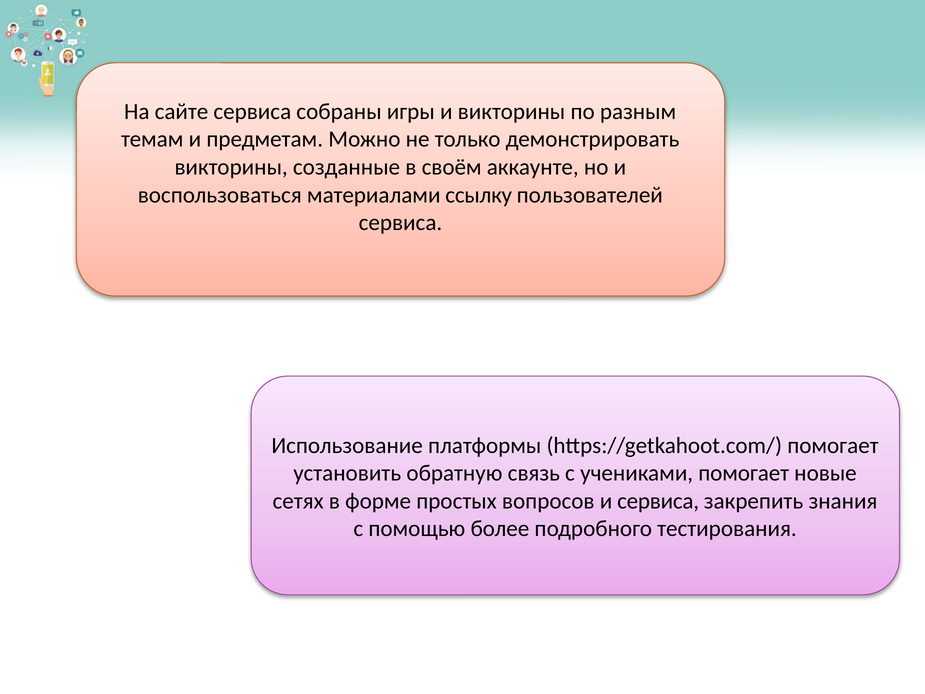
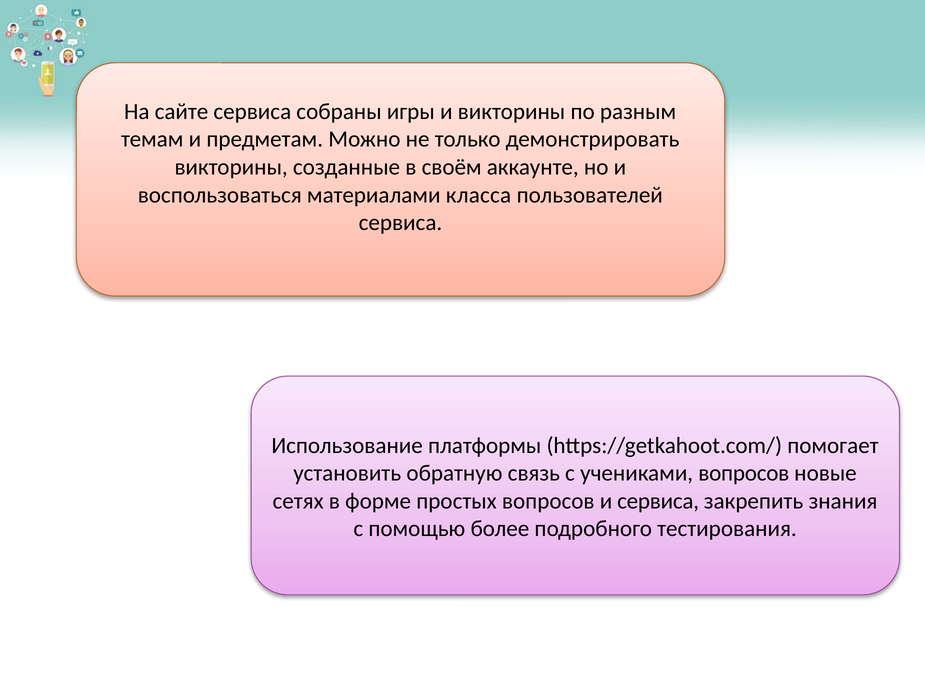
ссылку: ссылку -> класса
учениками помогает: помогает -> вопросов
